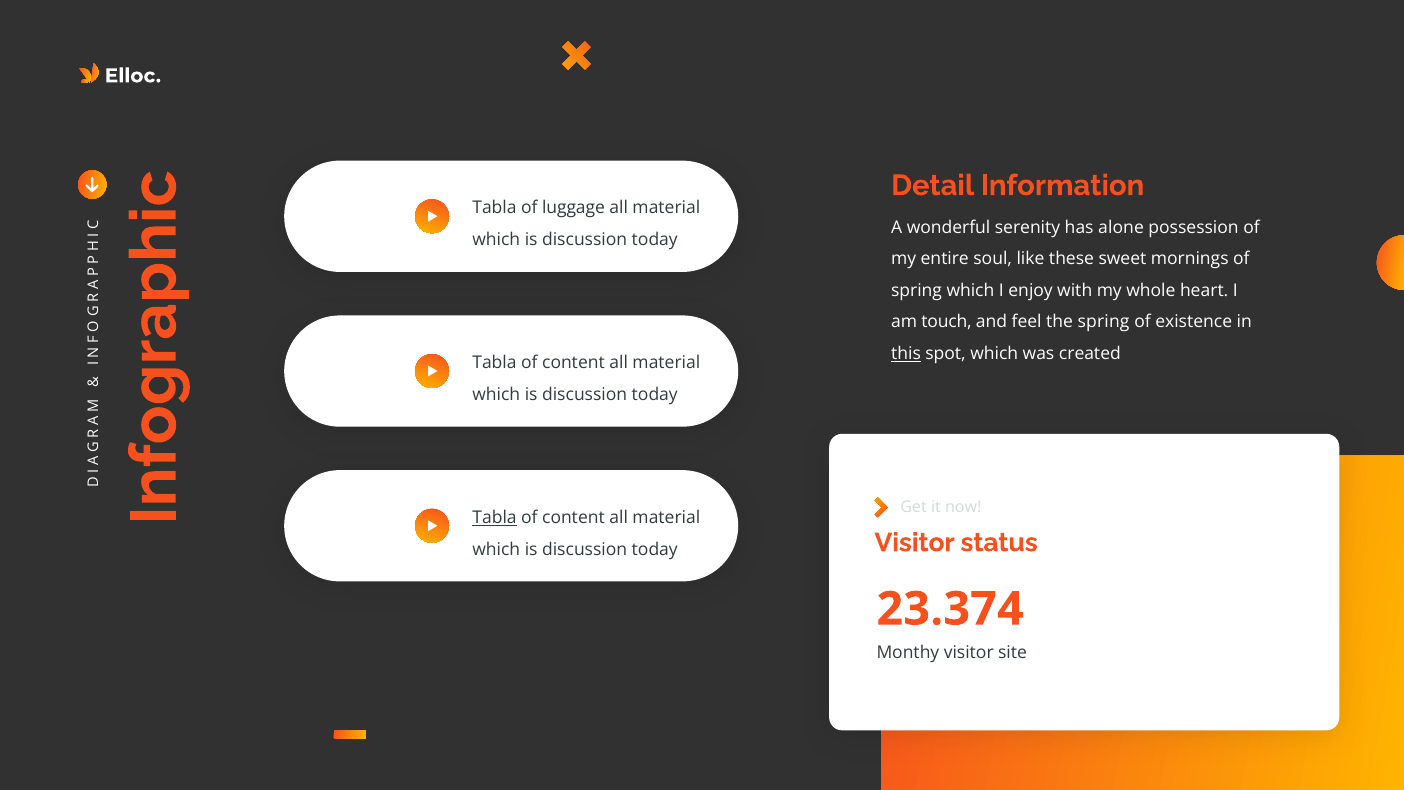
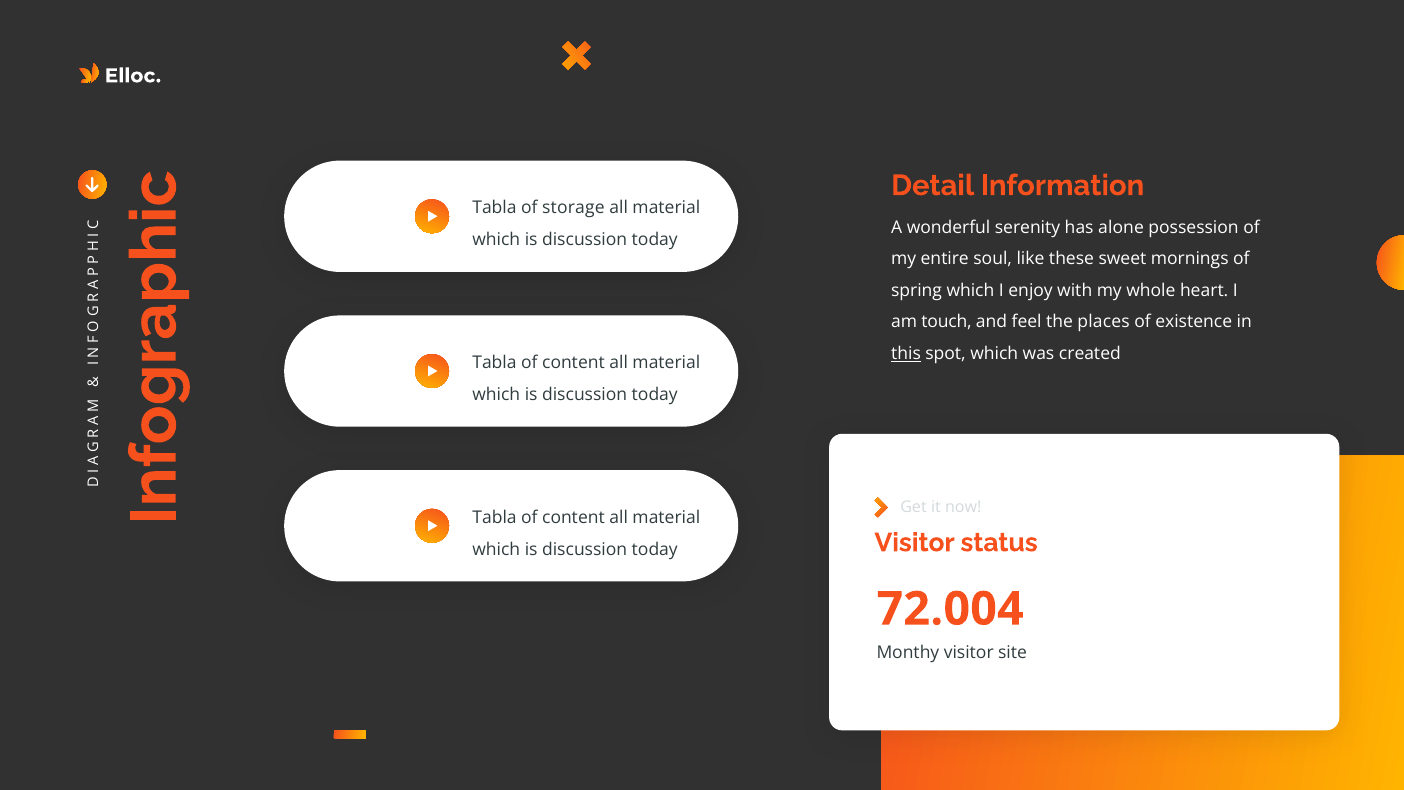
luggage: luggage -> storage
the spring: spring -> places
Tabla at (495, 518) underline: present -> none
23.374: 23.374 -> 72.004
